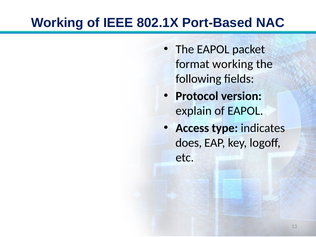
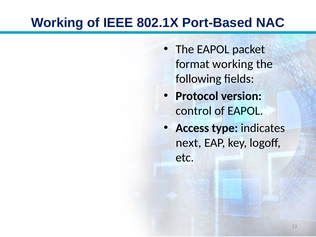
explain: explain -> control
does: does -> next
